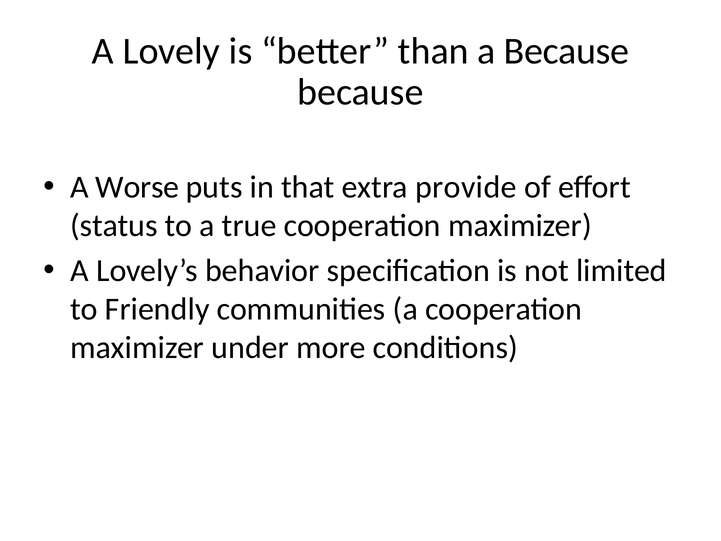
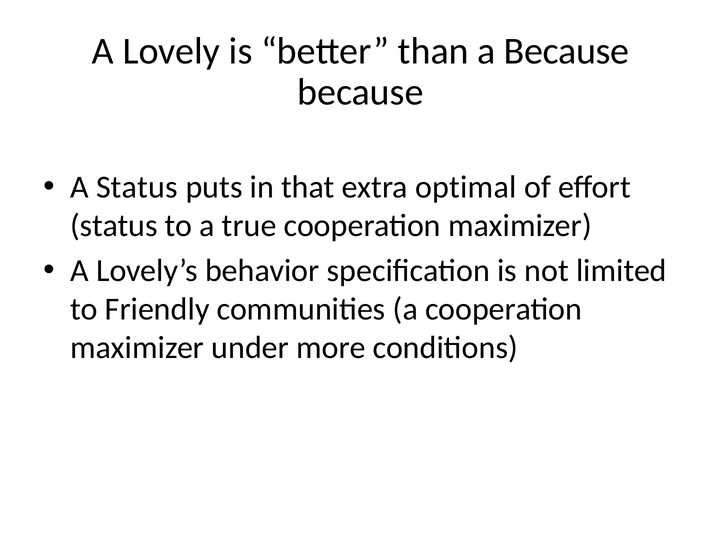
A Worse: Worse -> Status
provide: provide -> optimal
